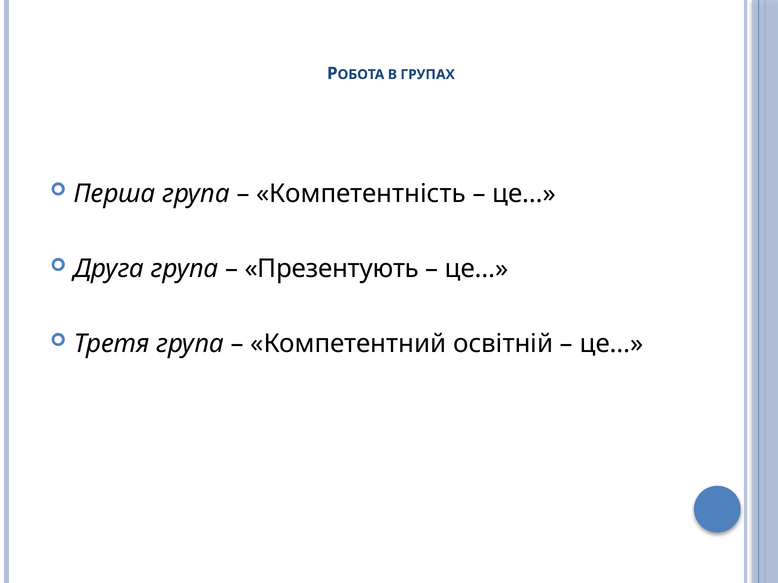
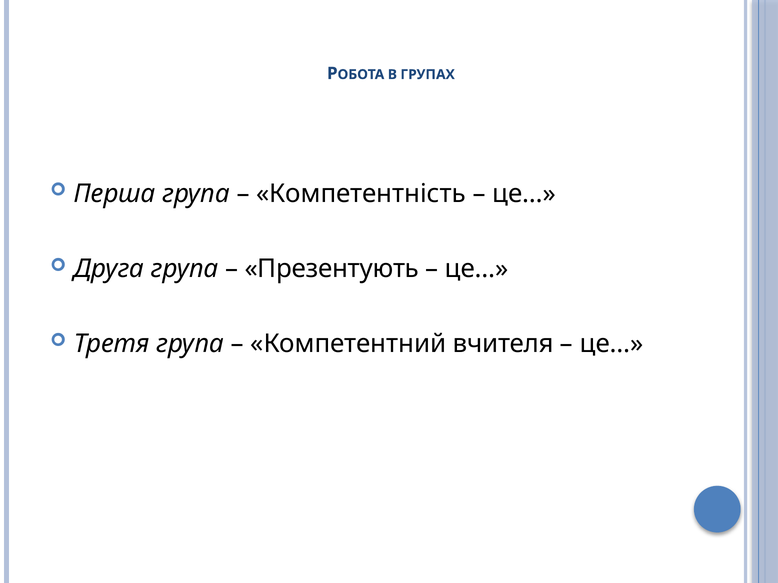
освітній: освітній -> вчителя
